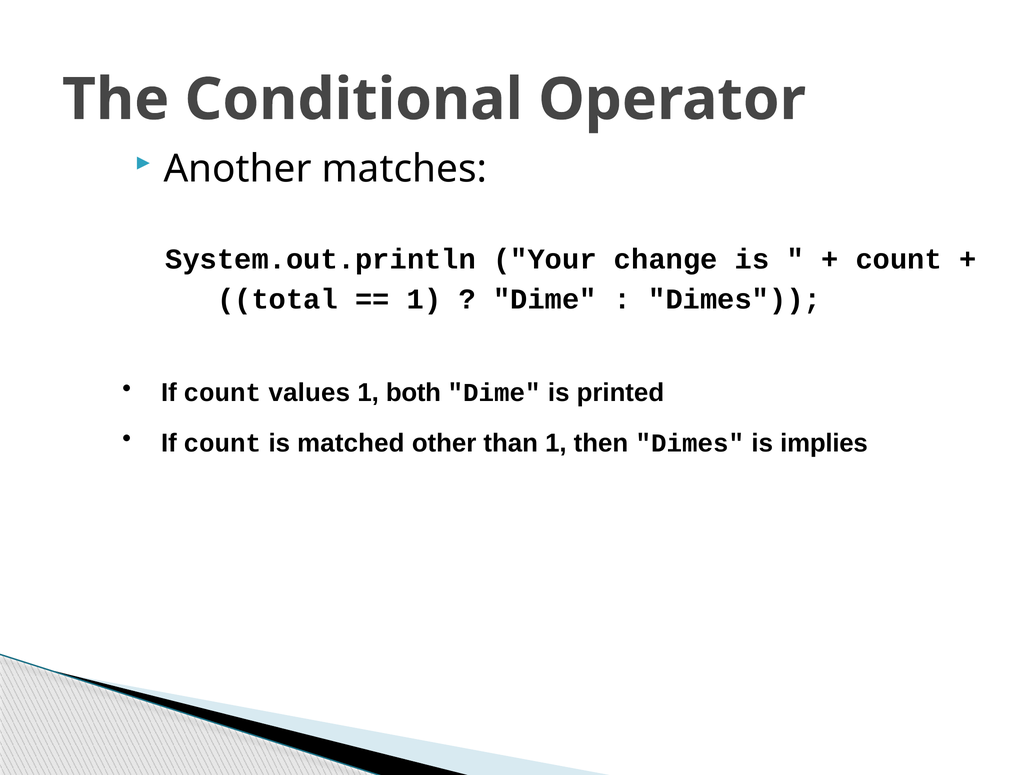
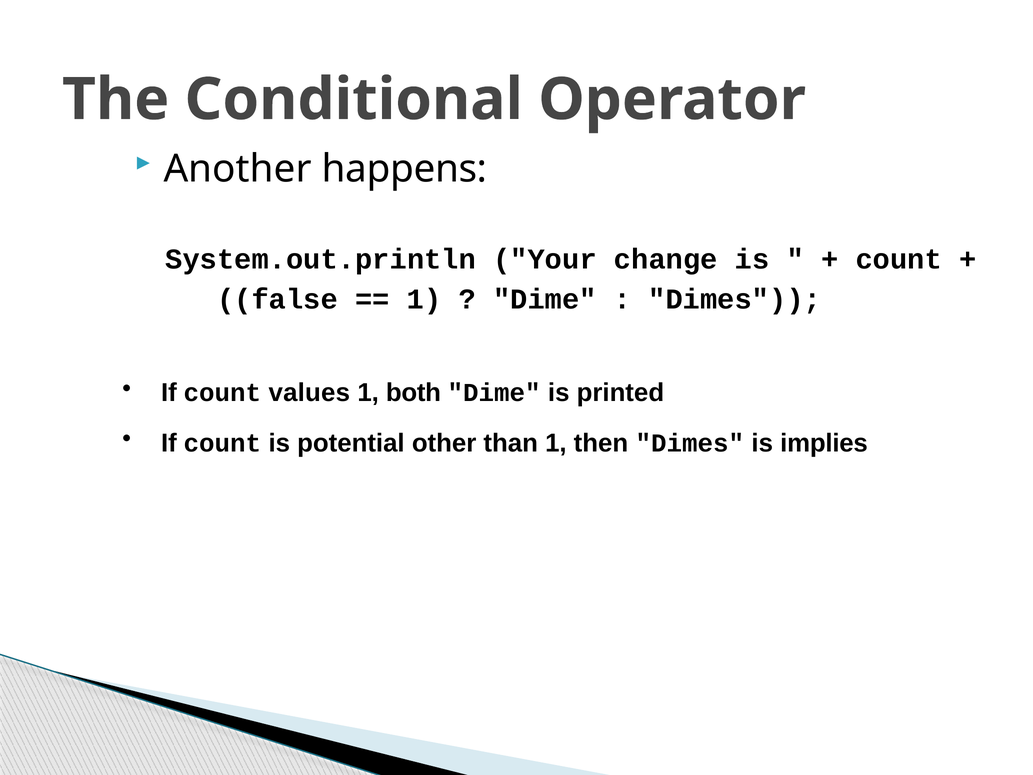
matches: matches -> happens
total: total -> false
matched: matched -> potential
